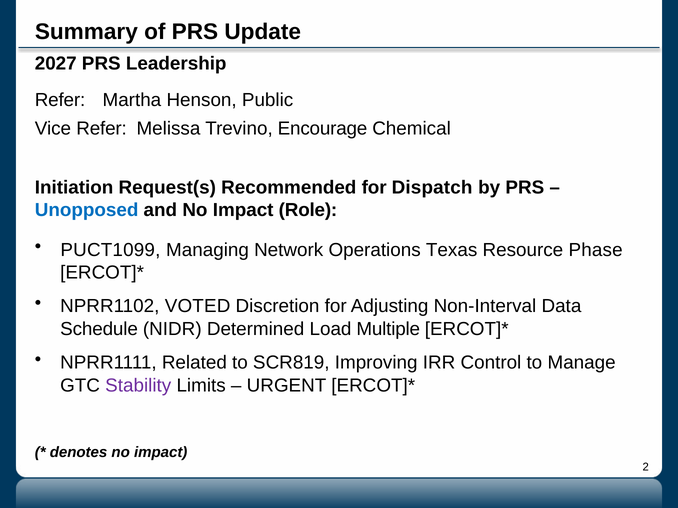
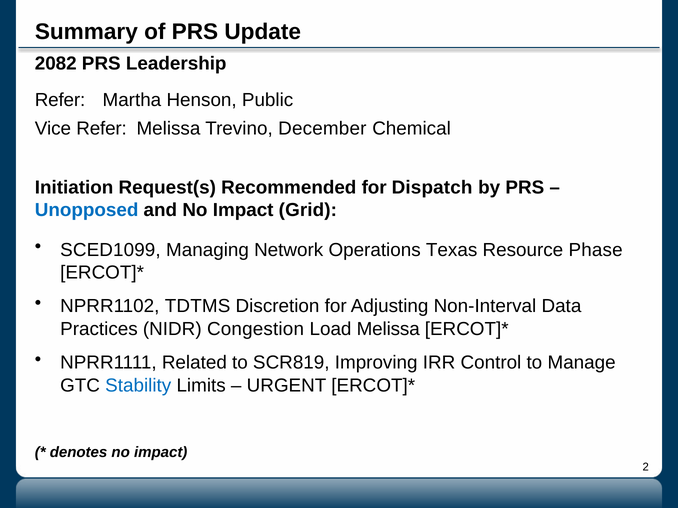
2027: 2027 -> 2082
Encourage: Encourage -> December
Role: Role -> Grid
PUCT1099: PUCT1099 -> SCED1099
VOTED: VOTED -> TDTMS
Schedule: Schedule -> Practices
Determined: Determined -> Congestion
Load Multiple: Multiple -> Melissa
Stability colour: purple -> blue
